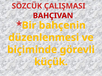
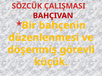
biçiminde: biçiminde -> döşenmiş
